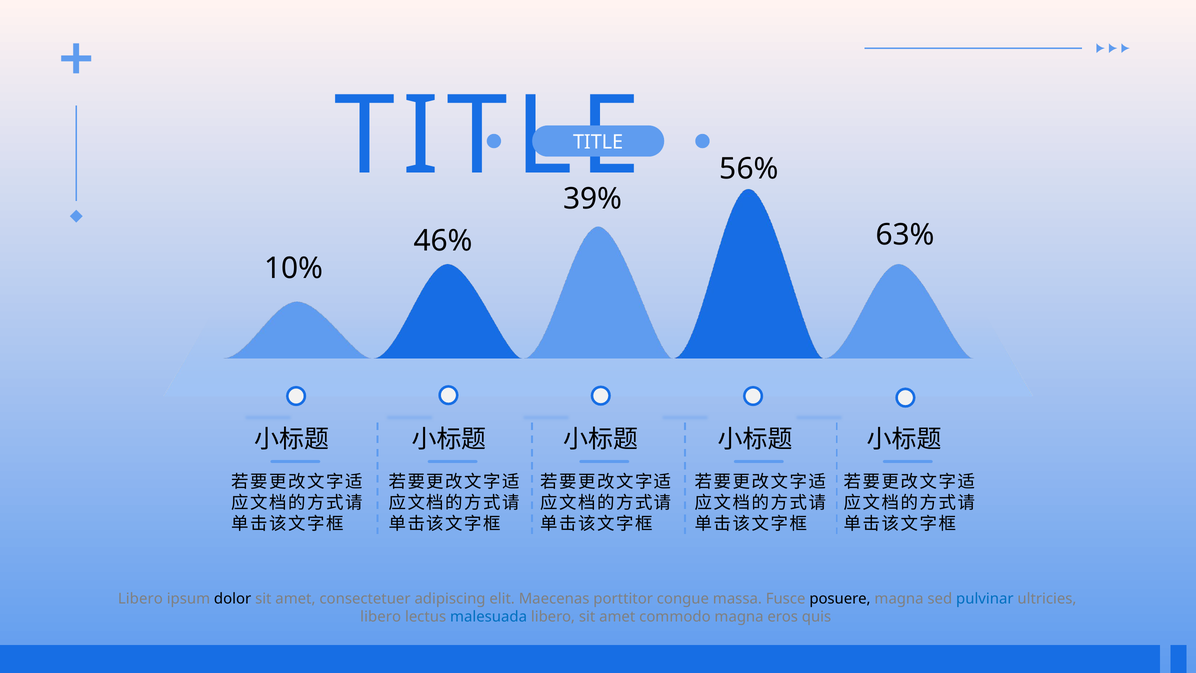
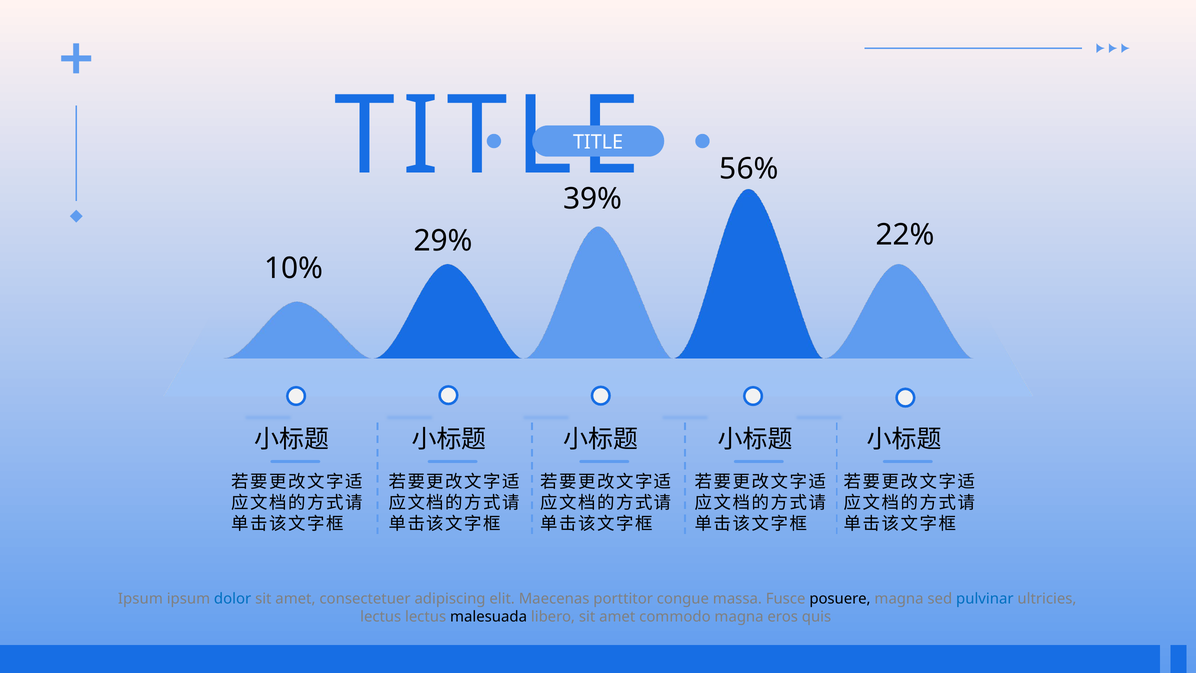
63%: 63% -> 22%
46%: 46% -> 29%
Libero at (140, 599): Libero -> Ipsum
dolor colour: black -> blue
libero at (381, 617): libero -> lectus
malesuada colour: blue -> black
